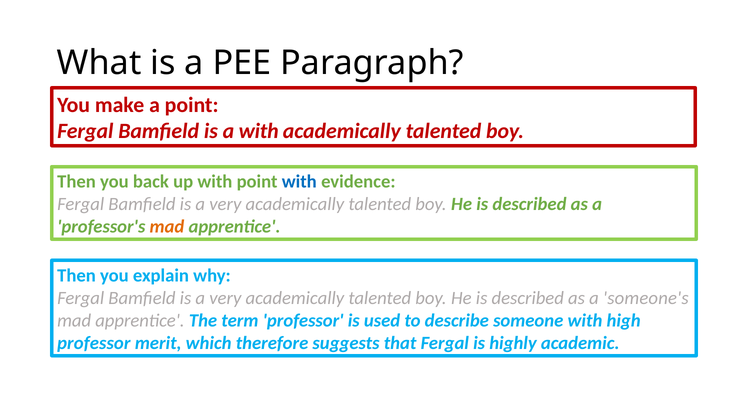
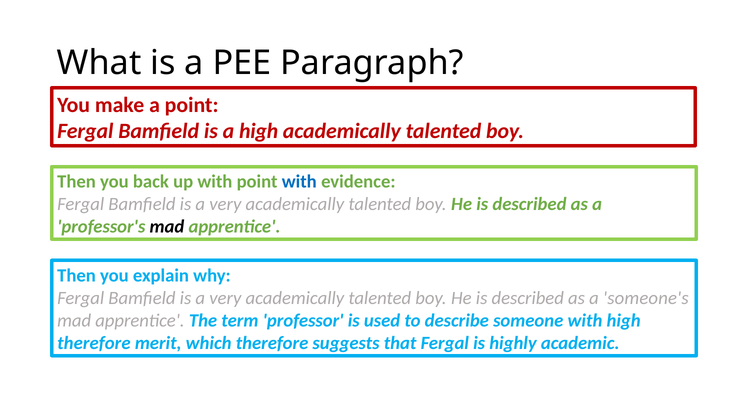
a with: with -> high
mad at (167, 227) colour: orange -> black
professor at (94, 343): professor -> therefore
